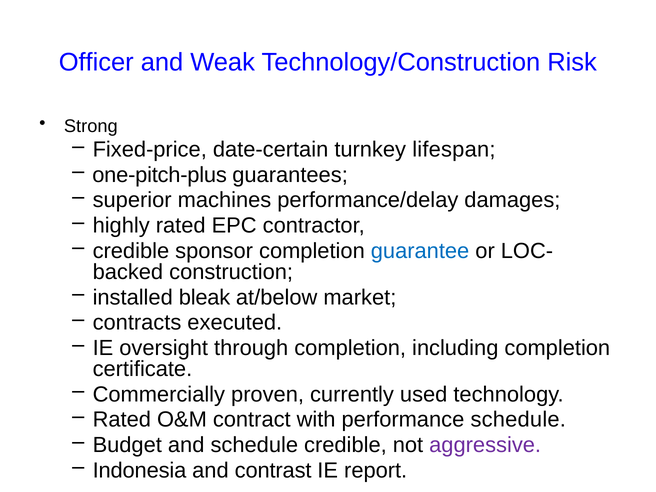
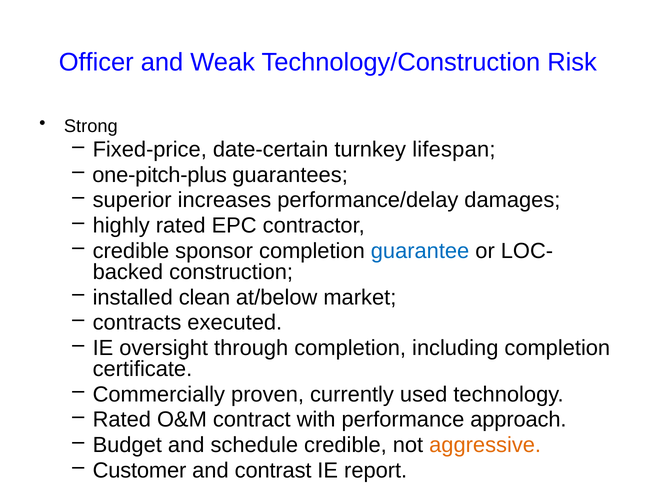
machines: machines -> increases
bleak: bleak -> clean
performance schedule: schedule -> approach
aggressive colour: purple -> orange
Indonesia: Indonesia -> Customer
